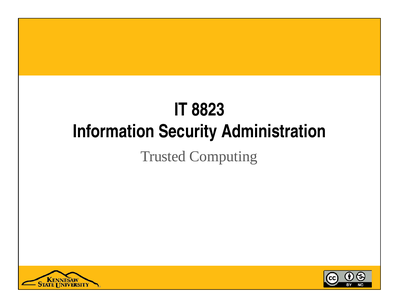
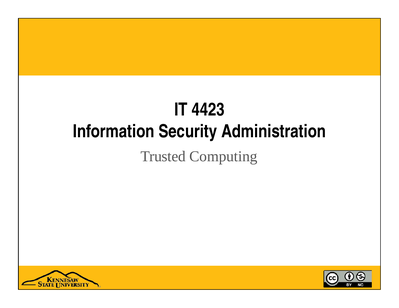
8823: 8823 -> 4423
